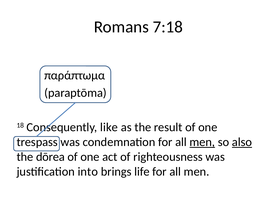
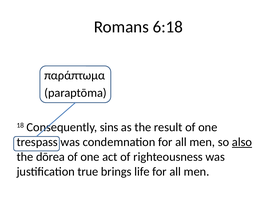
7:18: 7:18 -> 6:18
like: like -> sins
men at (202, 142) underline: present -> none
into: into -> true
